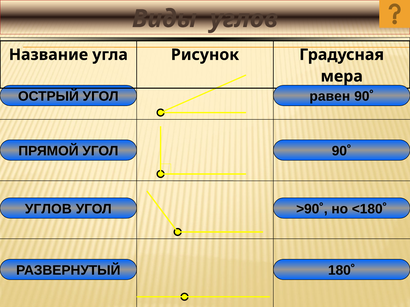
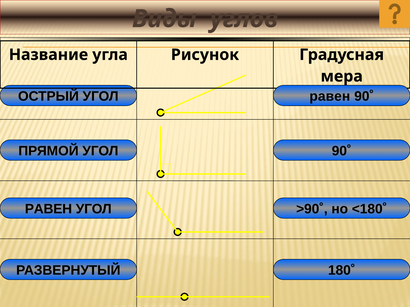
УГЛОВ at (48, 209): УГЛОВ -> РАВЕН
